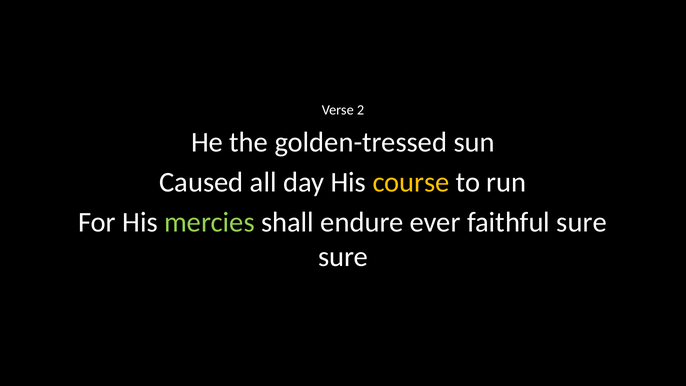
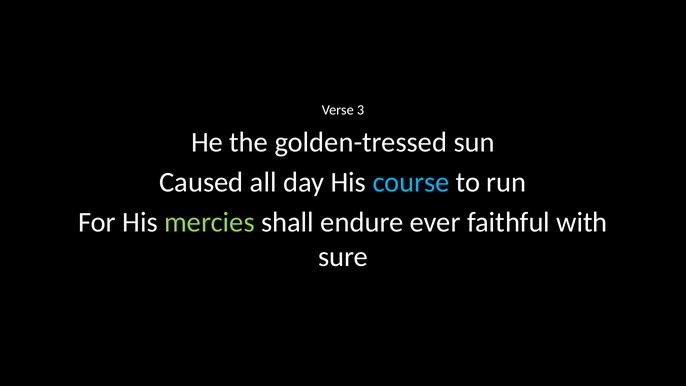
2: 2 -> 3
course colour: yellow -> light blue
faithful sure: sure -> with
